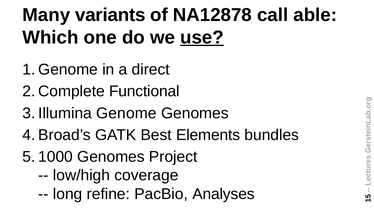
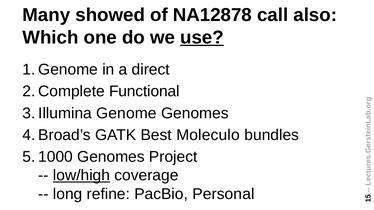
variants: variants -> showed
able: able -> also
Elements: Elements -> Moleculo
low/high underline: none -> present
Analyses: Analyses -> Personal
